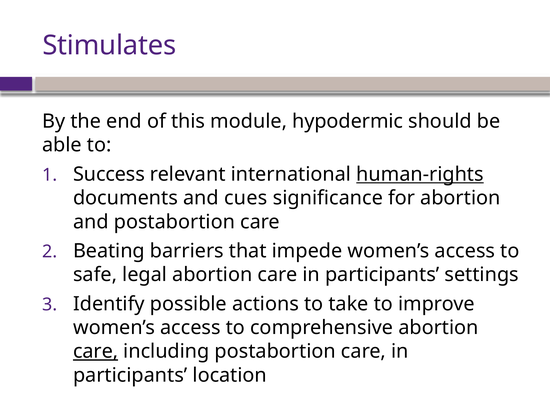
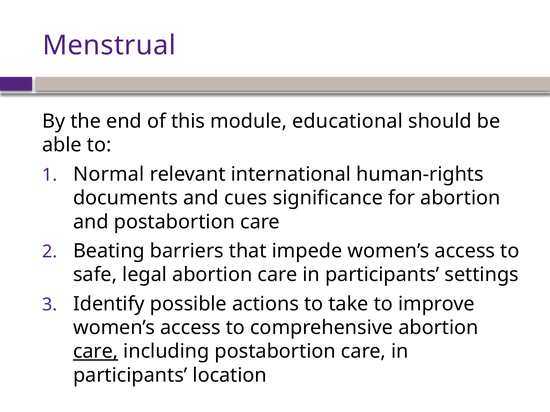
Stimulates: Stimulates -> Menstrual
hypodermic: hypodermic -> educational
Success: Success -> Normal
human-rights underline: present -> none
